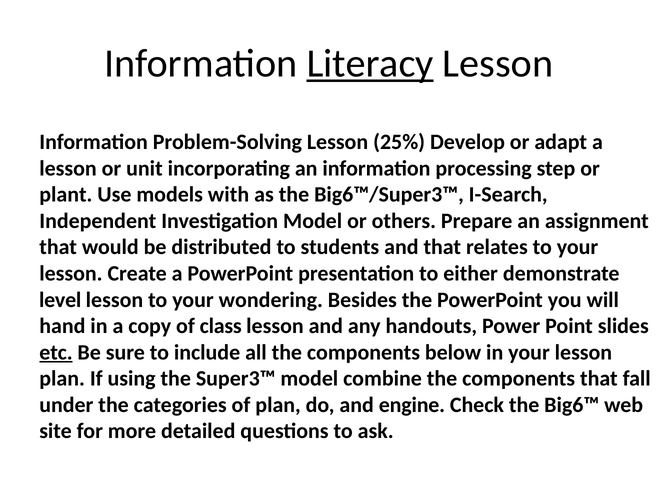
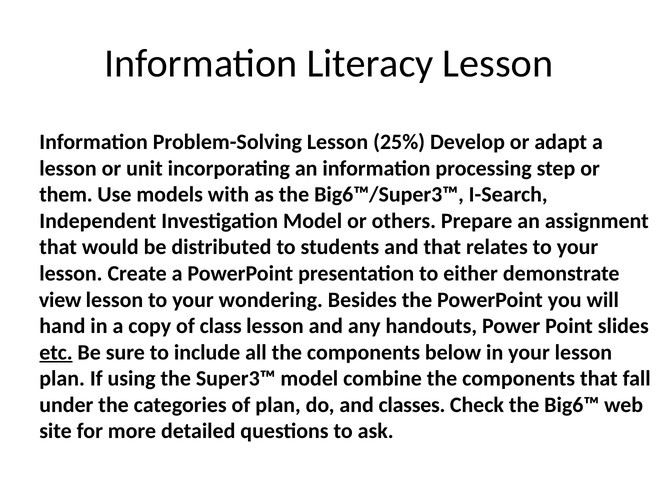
Literacy underline: present -> none
plant: plant -> them
level: level -> view
engine: engine -> classes
